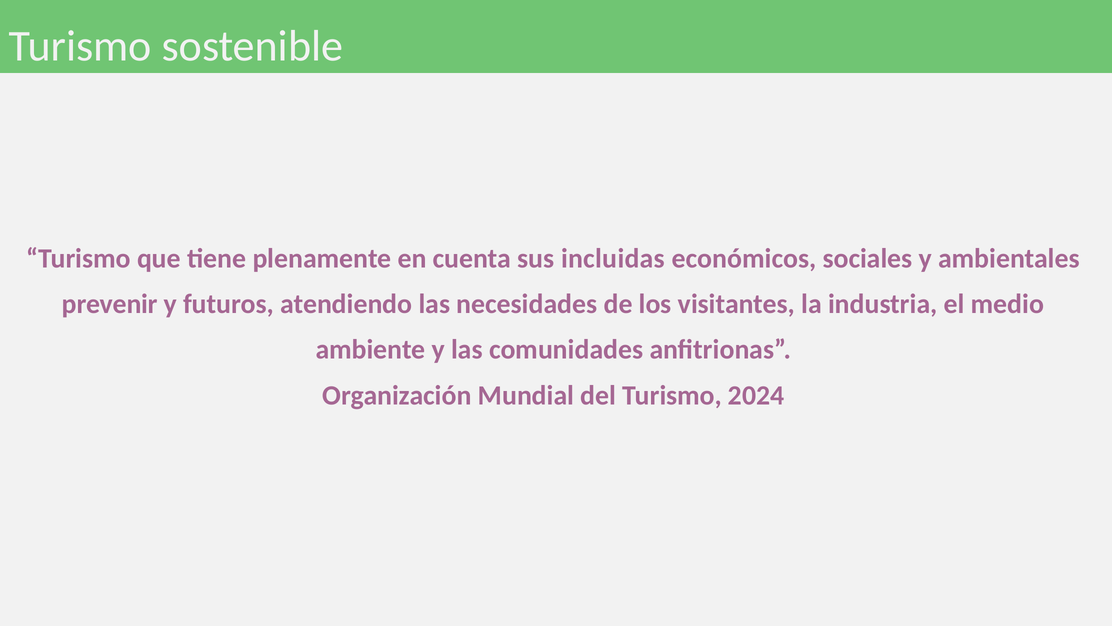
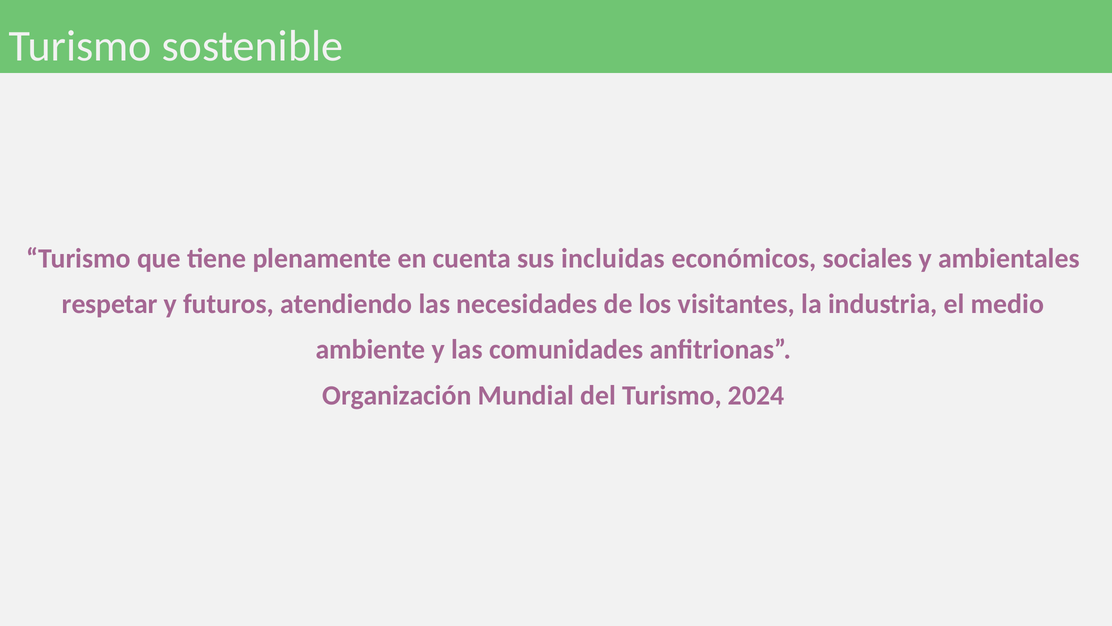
prevenir: prevenir -> respetar
